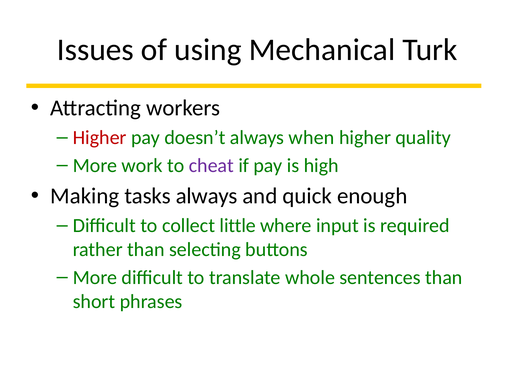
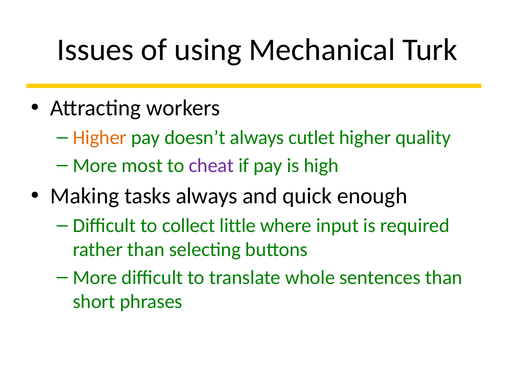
Higher at (100, 138) colour: red -> orange
when: when -> cutlet
work: work -> most
